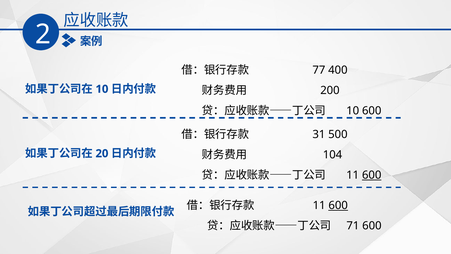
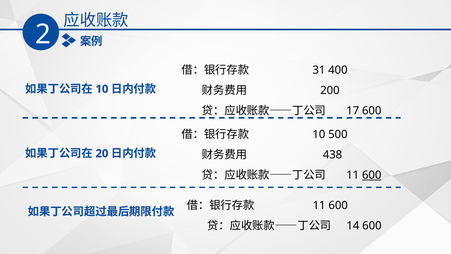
77: 77 -> 31
10 at (353, 110): 10 -> 17
31 at (319, 134): 31 -> 10
104: 104 -> 438
600 at (338, 205) underline: present -> none
71: 71 -> 14
